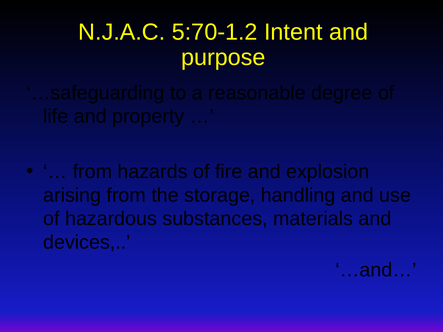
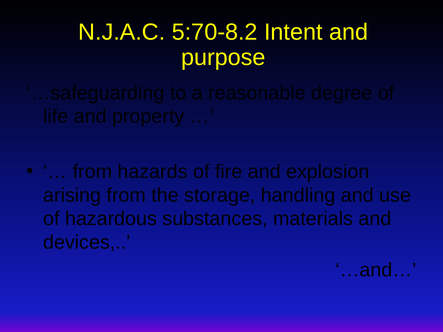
5:70-1.2: 5:70-1.2 -> 5:70-8.2
